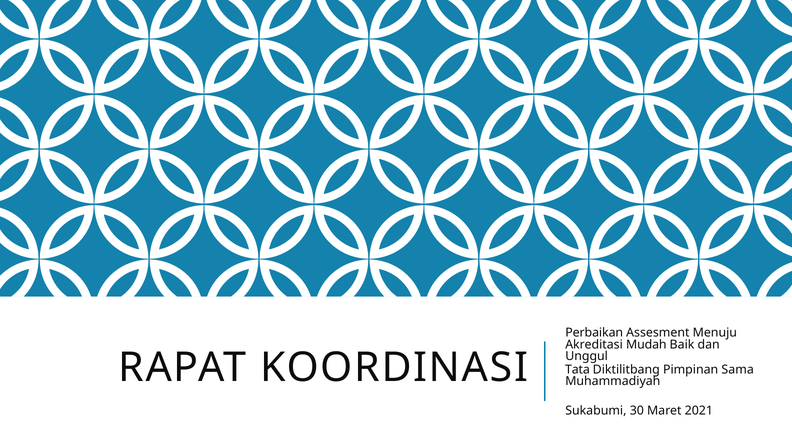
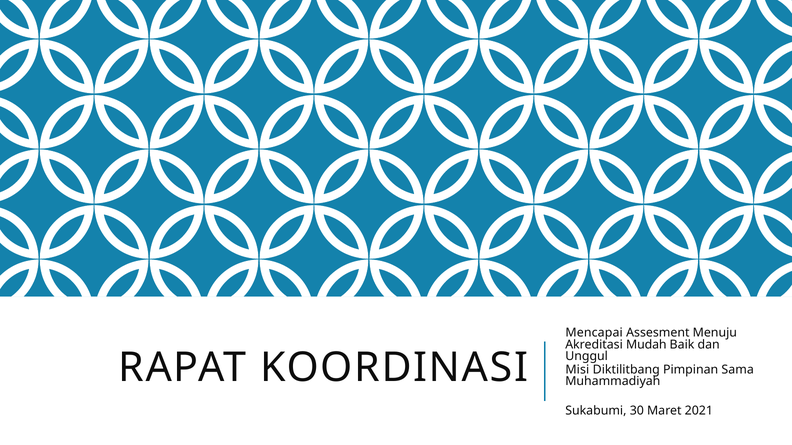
Perbaikan: Perbaikan -> Mencapai
Tata: Tata -> Misi
